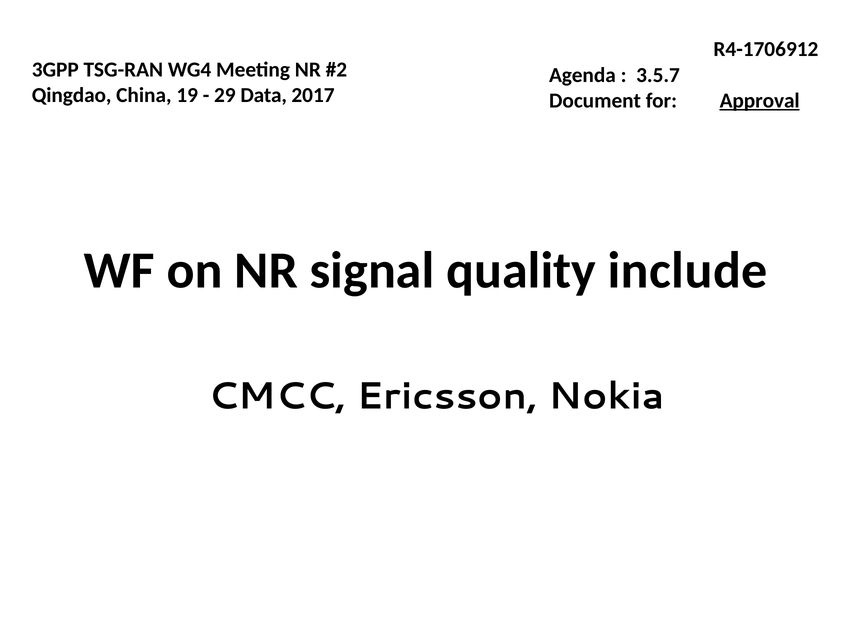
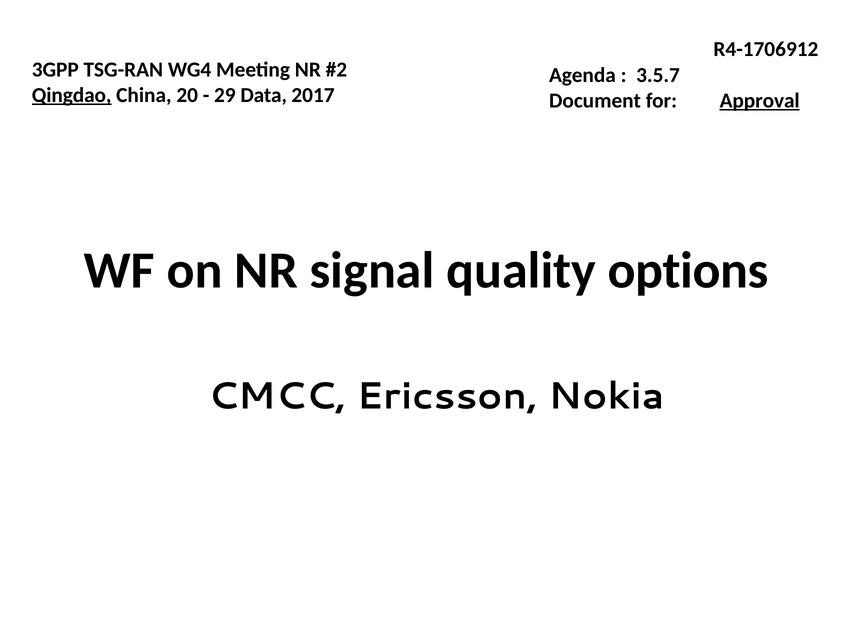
Qingdao underline: none -> present
19: 19 -> 20
include: include -> options
